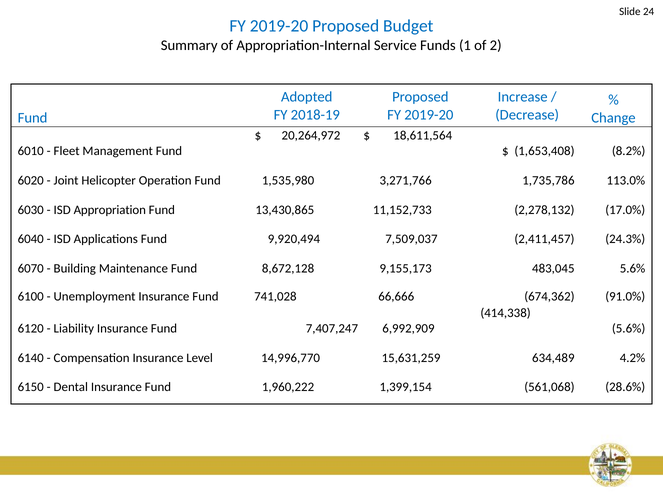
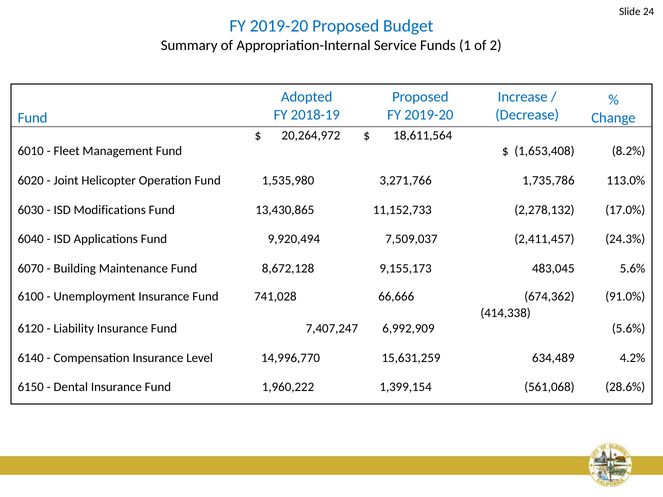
Appropriation: Appropriation -> Modifications
